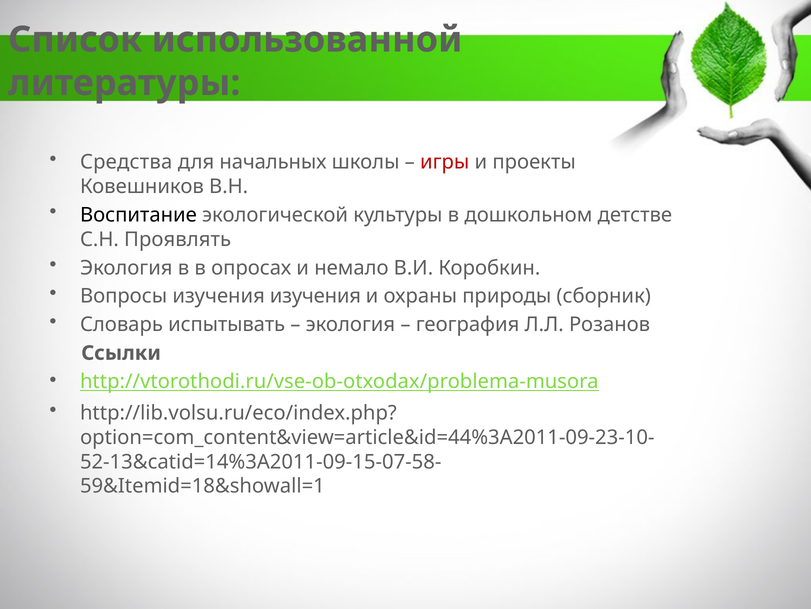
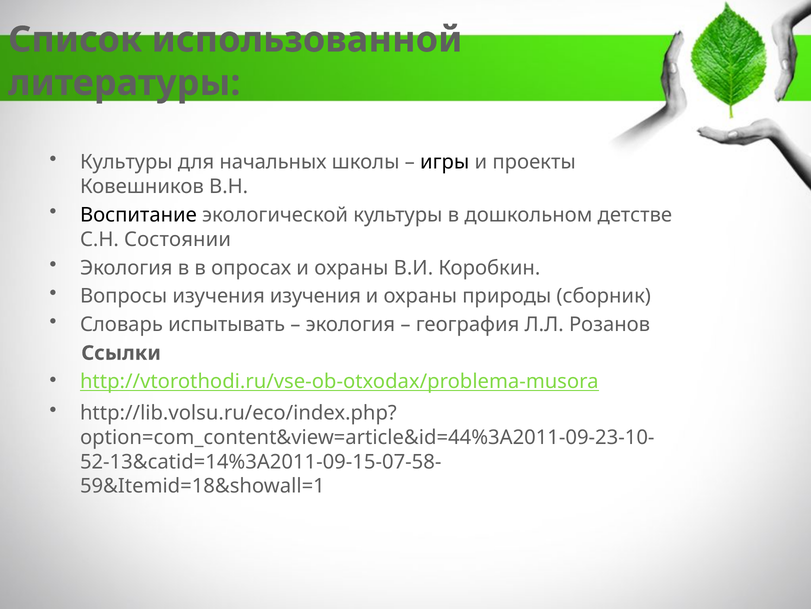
Средства at (126, 162): Средства -> Культуры
игры colour: red -> black
Проявлять: Проявлять -> Состоянии
опросах и немало: немало -> охраны
